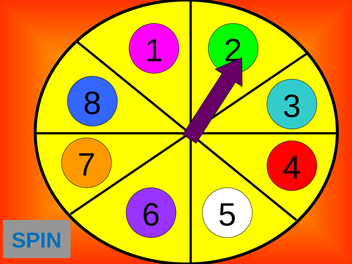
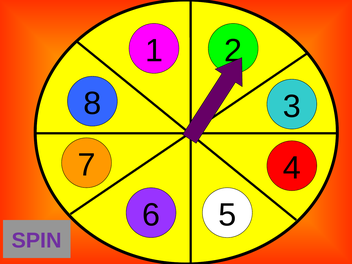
SPIN colour: blue -> purple
